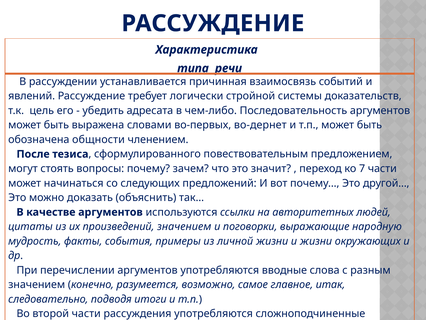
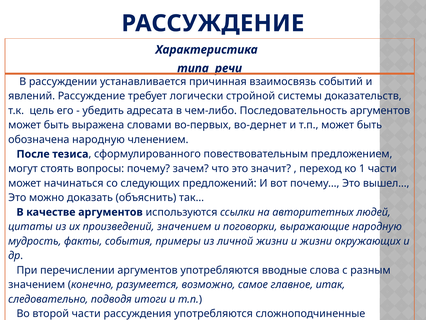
обозначена общности: общности -> народную
7: 7 -> 1
другой…: другой… -> вышел…
